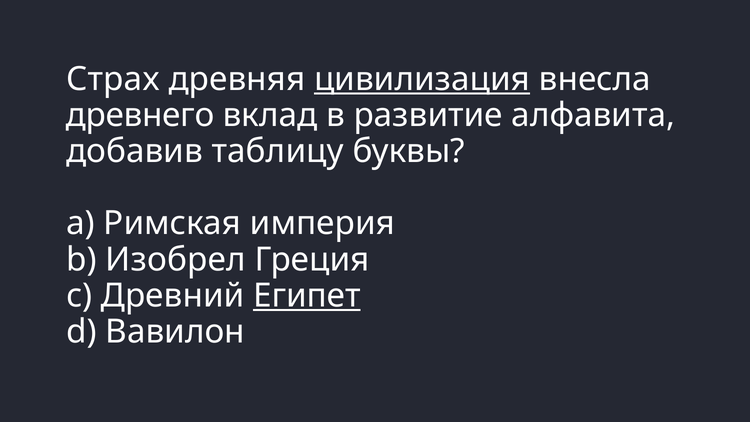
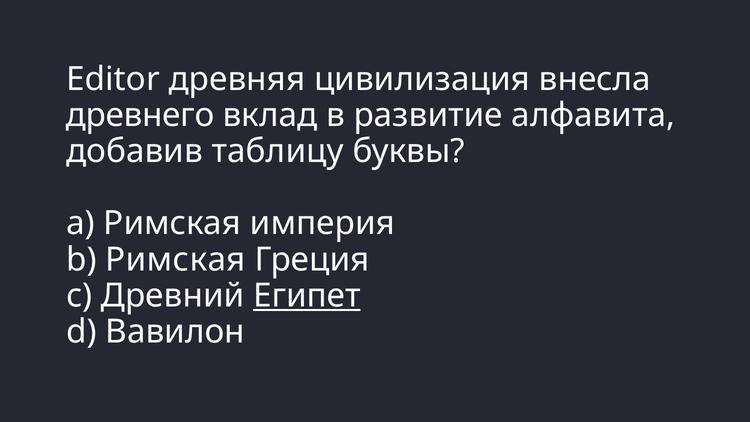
Страх: Страх -> Editor
цивилизация underline: present -> none
b Изобрел: Изобрел -> Римская
